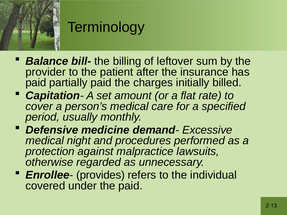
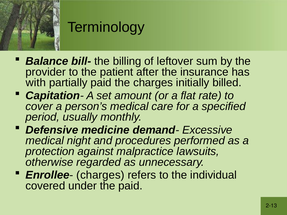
paid at (36, 83): paid -> with
Enrollee- provides: provides -> charges
